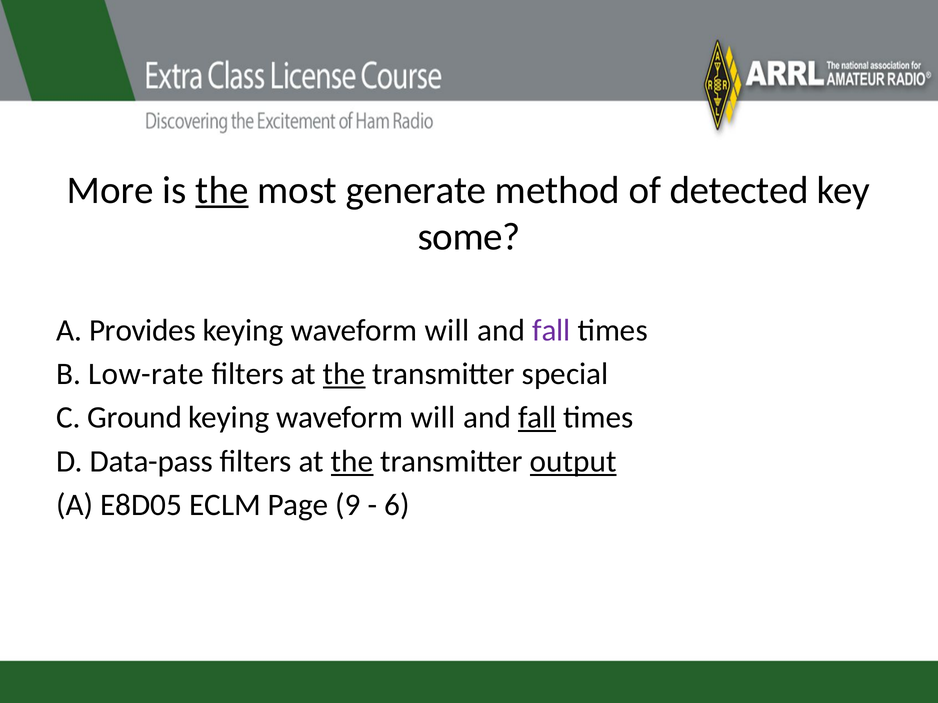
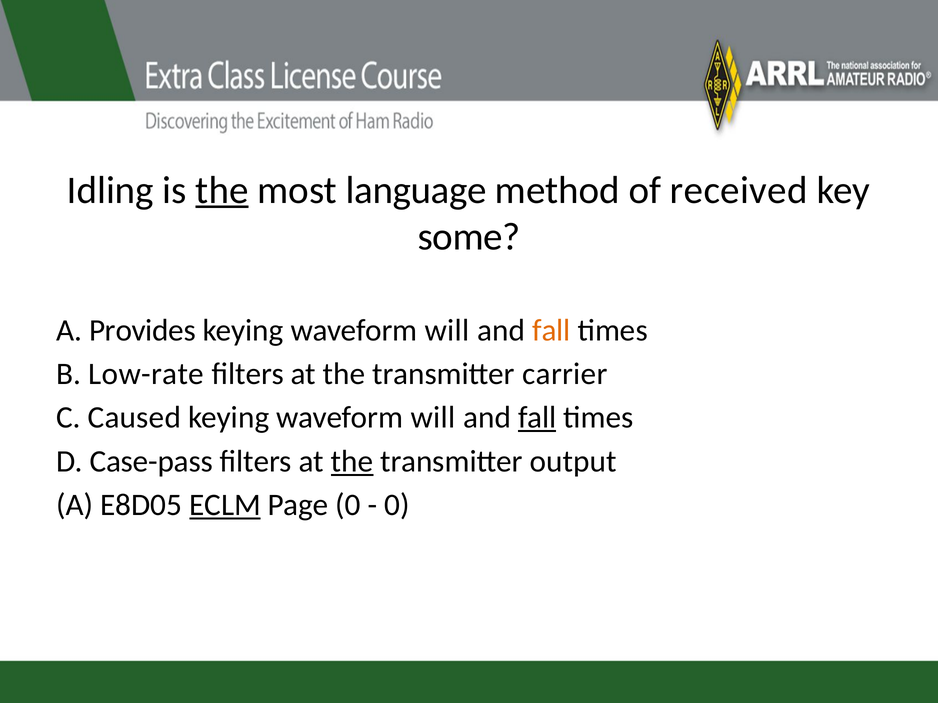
More: More -> Idling
generate: generate -> language
detected: detected -> received
fall at (551, 330) colour: purple -> orange
the at (344, 374) underline: present -> none
special: special -> carrier
Ground: Ground -> Caused
Data-pass: Data-pass -> Case-pass
output underline: present -> none
ECLM underline: none -> present
Page 9: 9 -> 0
6 at (397, 505): 6 -> 0
